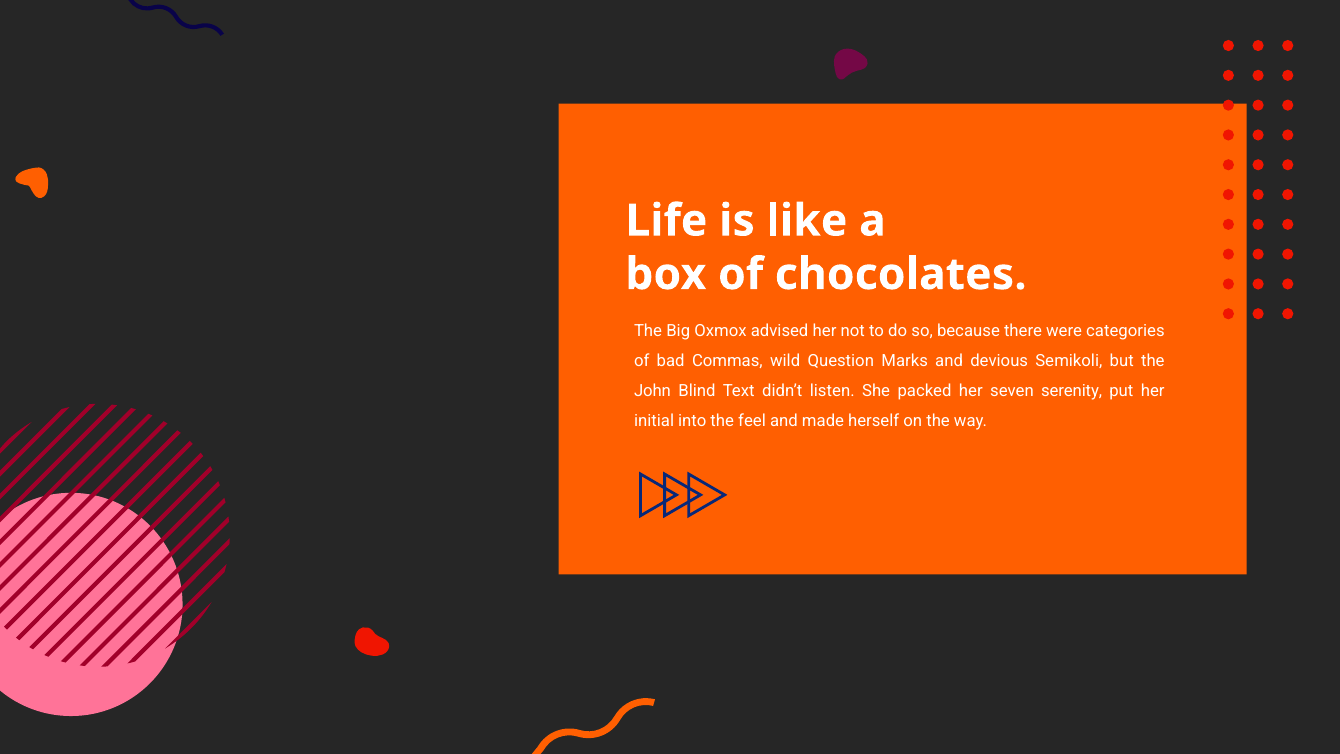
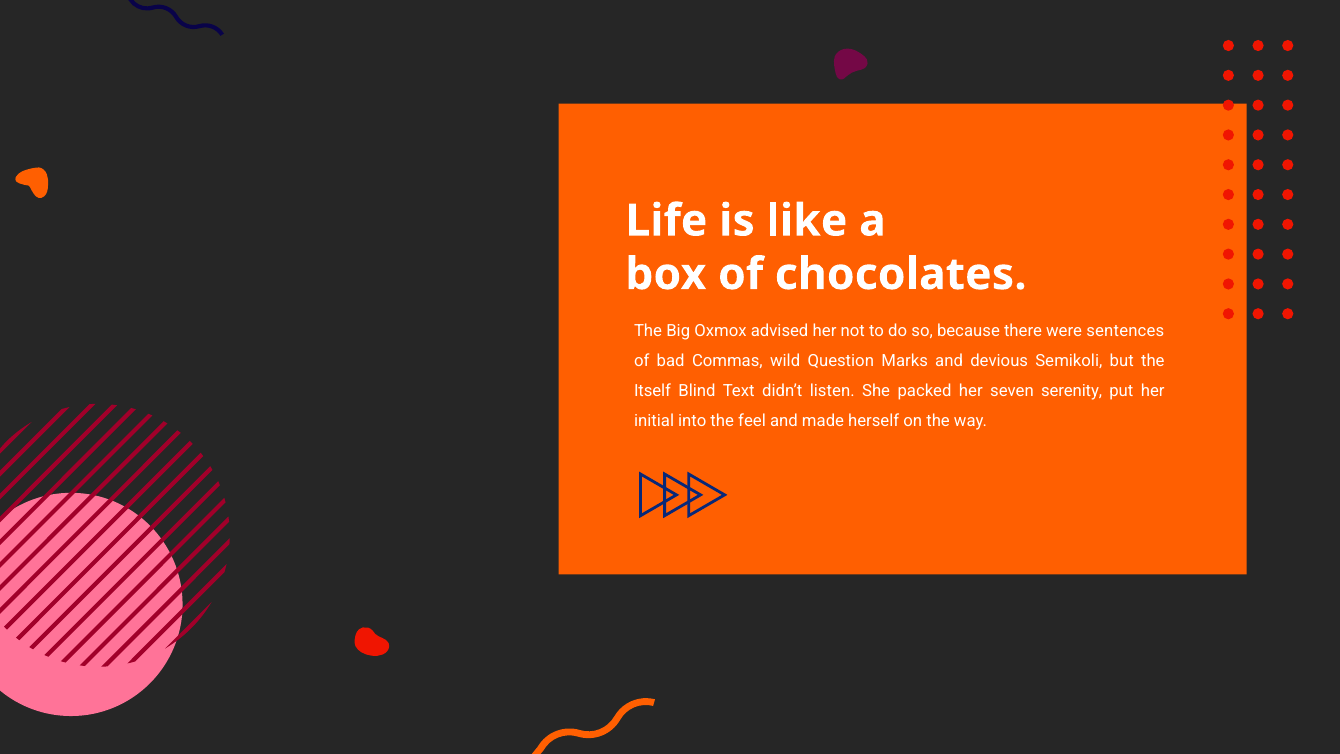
categories: categories -> sentences
John: John -> Itself
